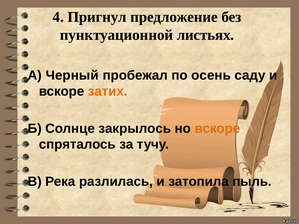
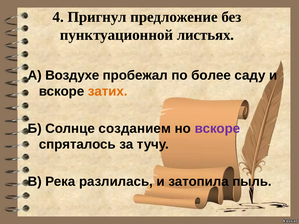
Черный: Черный -> Воздухе
осень: осень -> более
закрылось: закрылось -> созданием
вскоре at (217, 129) colour: orange -> purple
